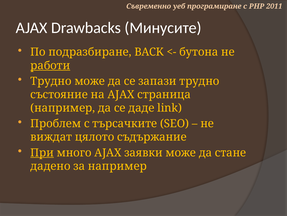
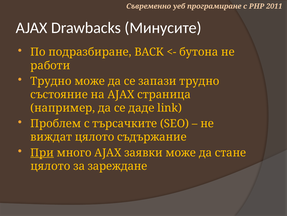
работи underline: present -> none
дадено at (50, 166): дадено -> цялото
за например: например -> зареждане
